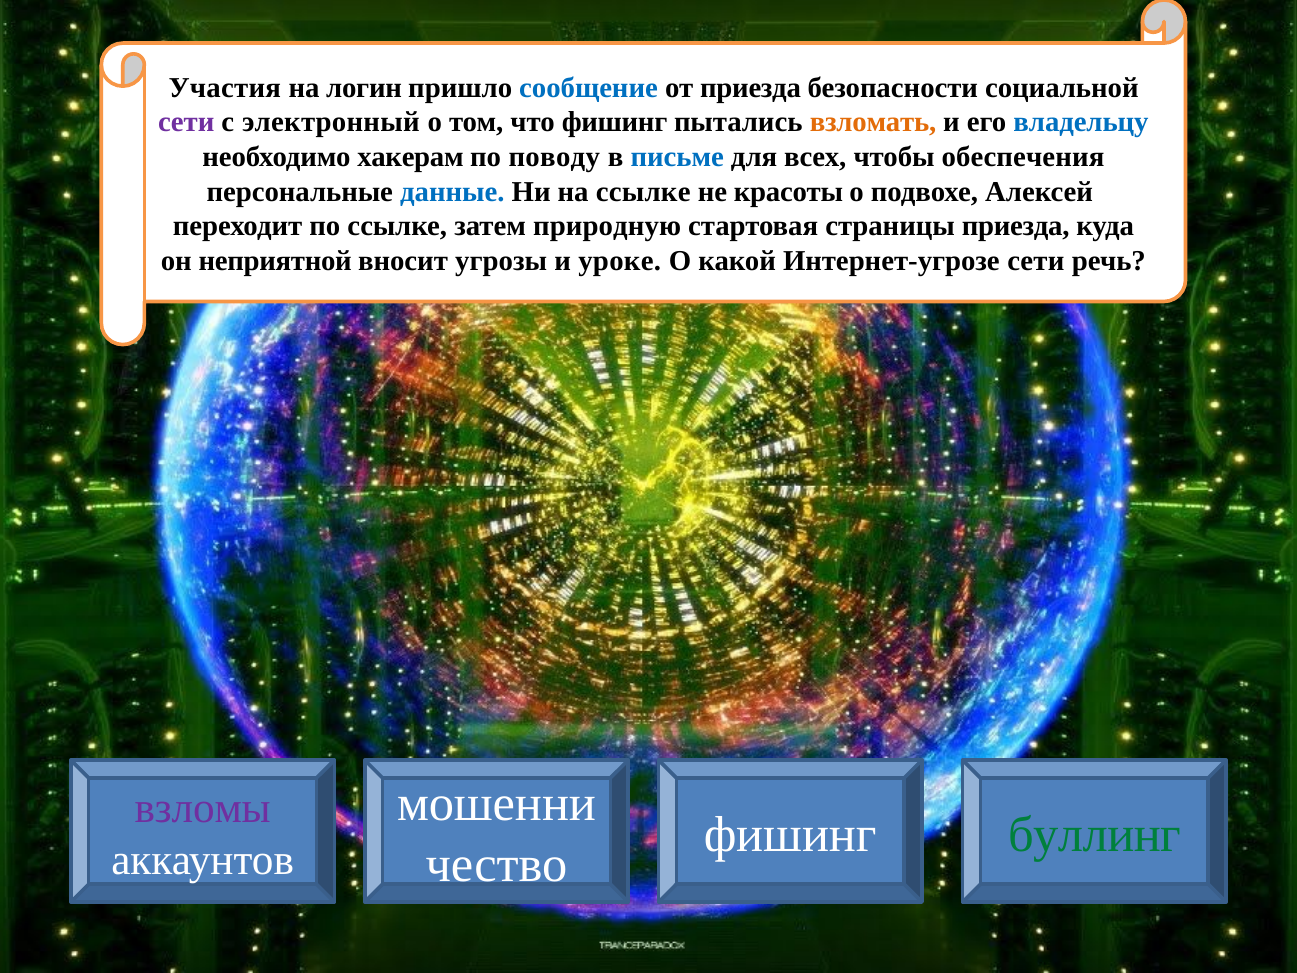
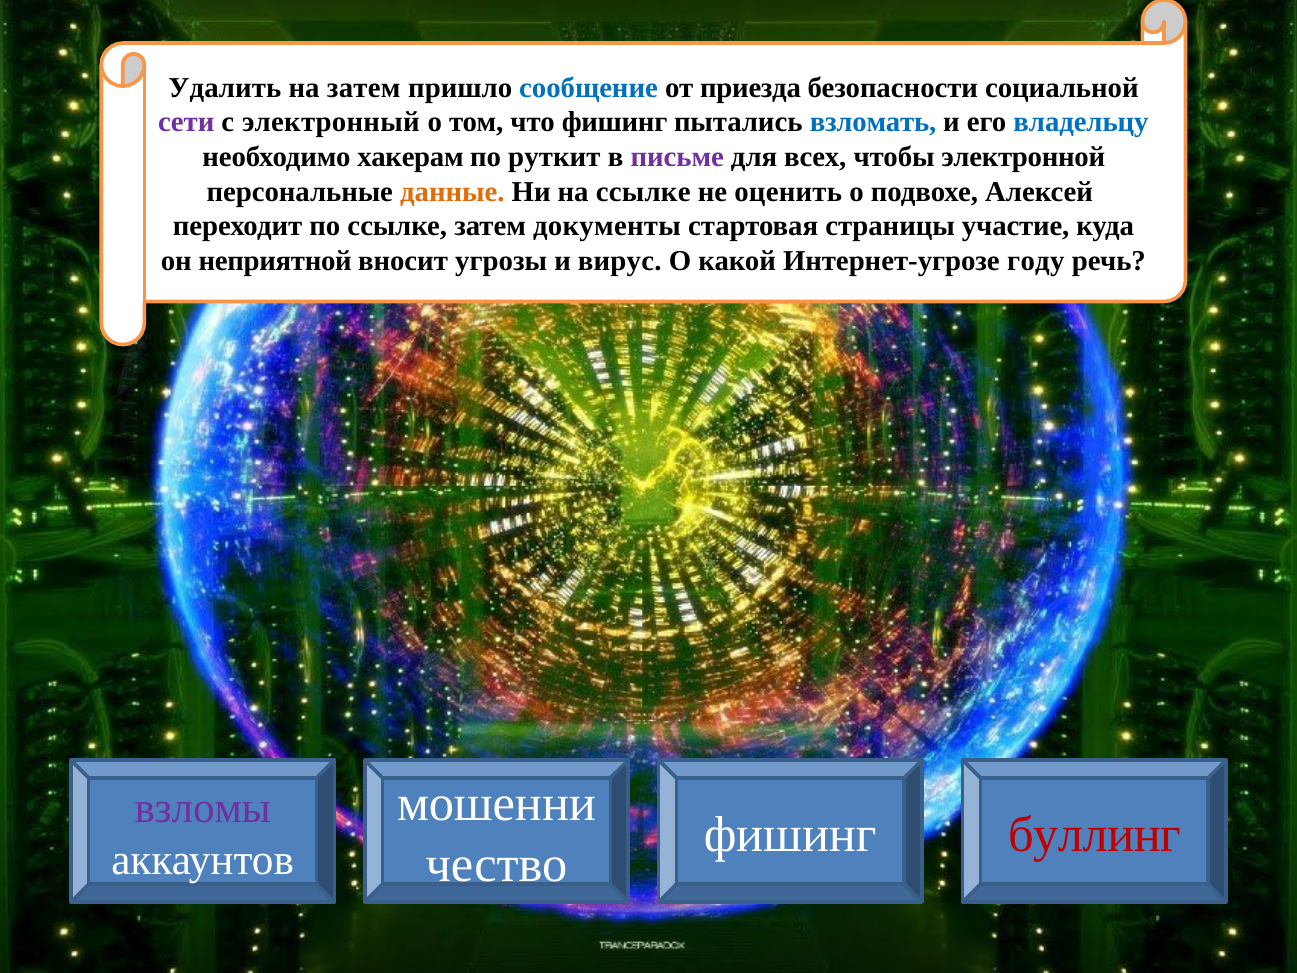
Участия: Участия -> Удалить
на логин: логин -> затем
взломать colour: orange -> blue
поводу: поводу -> руткит
письме colour: blue -> purple
обеспечения: обеспечения -> электронной
данные colour: blue -> orange
красоты: красоты -> оценить
природную: природную -> документы
страницы приезда: приезда -> участие
уроке: уроке -> вирус
Интернет-угрозе сети: сети -> году
буллинг colour: green -> red
